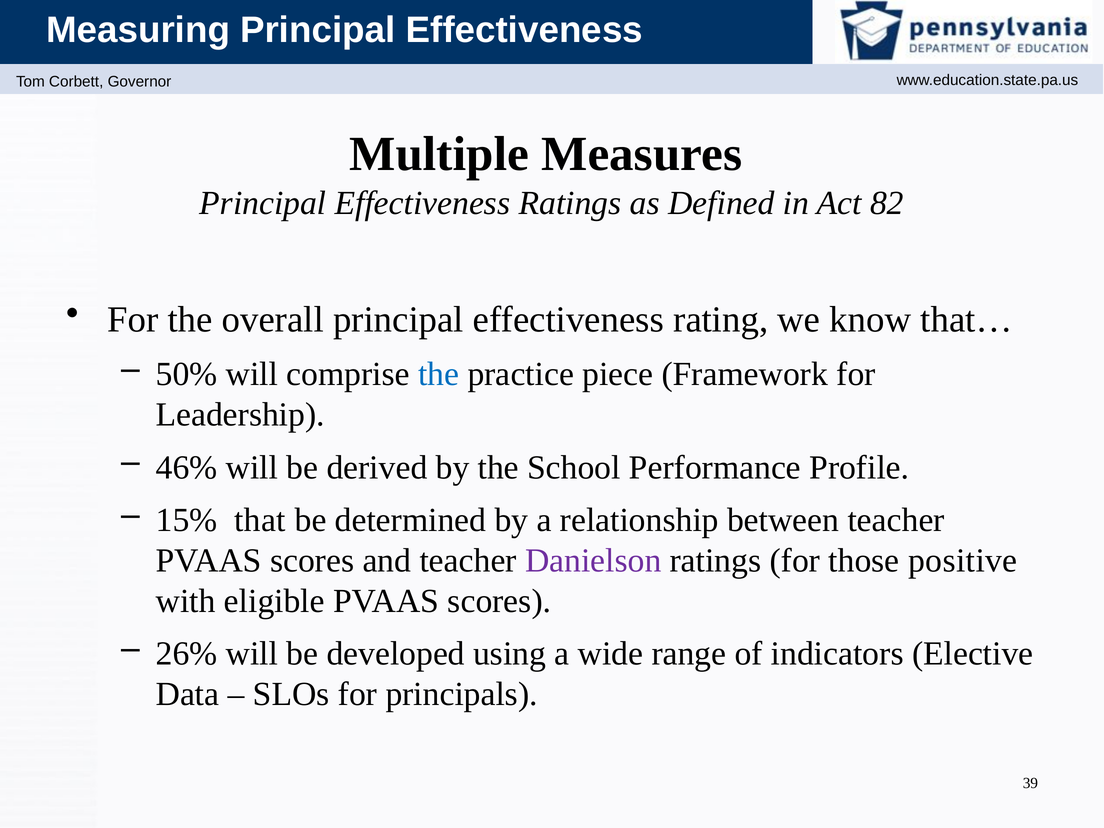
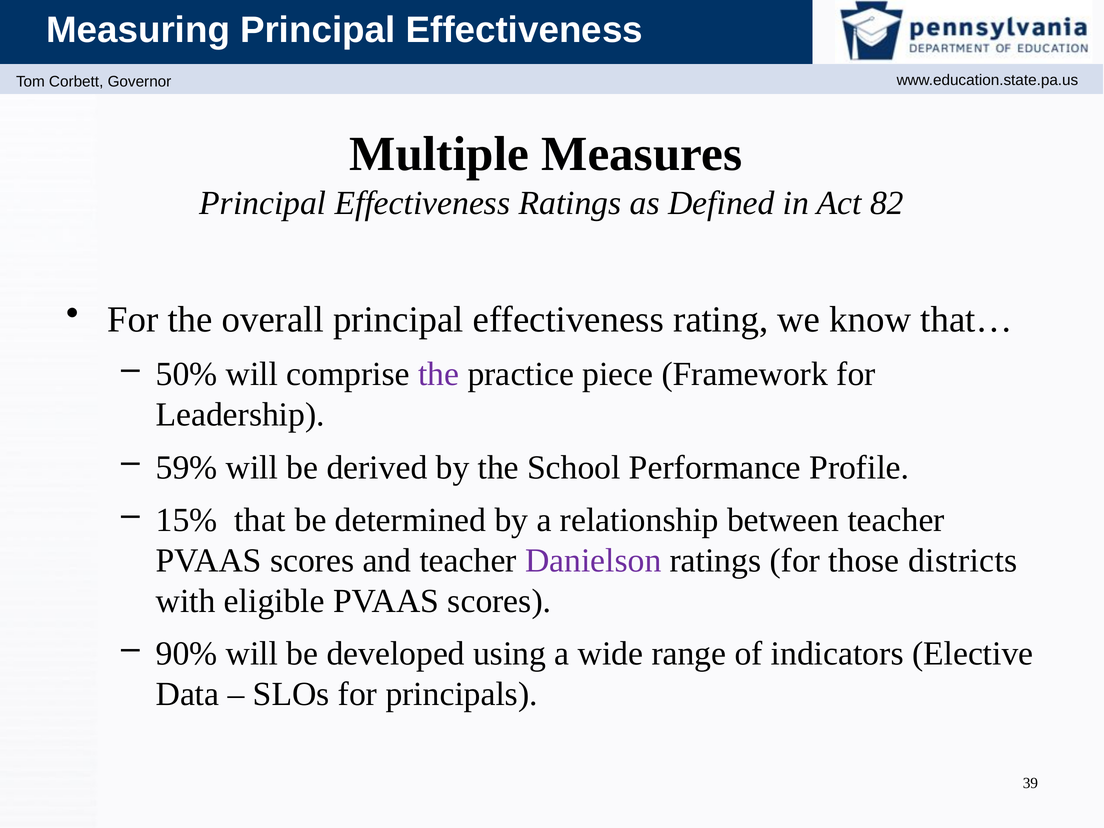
the at (439, 374) colour: blue -> purple
46%: 46% -> 59%
positive: positive -> districts
26%: 26% -> 90%
